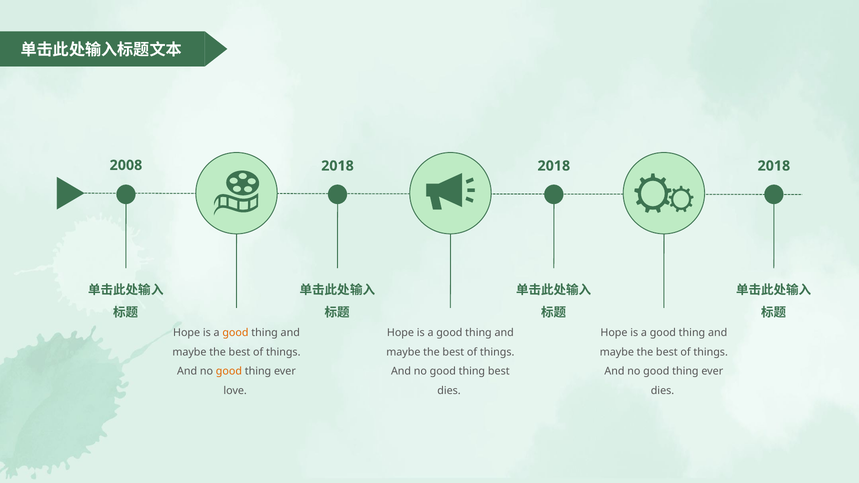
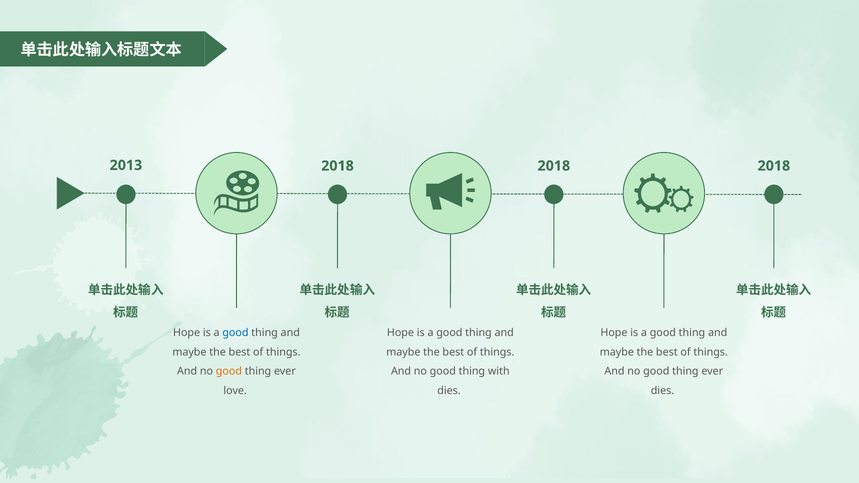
2008: 2008 -> 2013
good at (235, 333) colour: orange -> blue
thing best: best -> with
